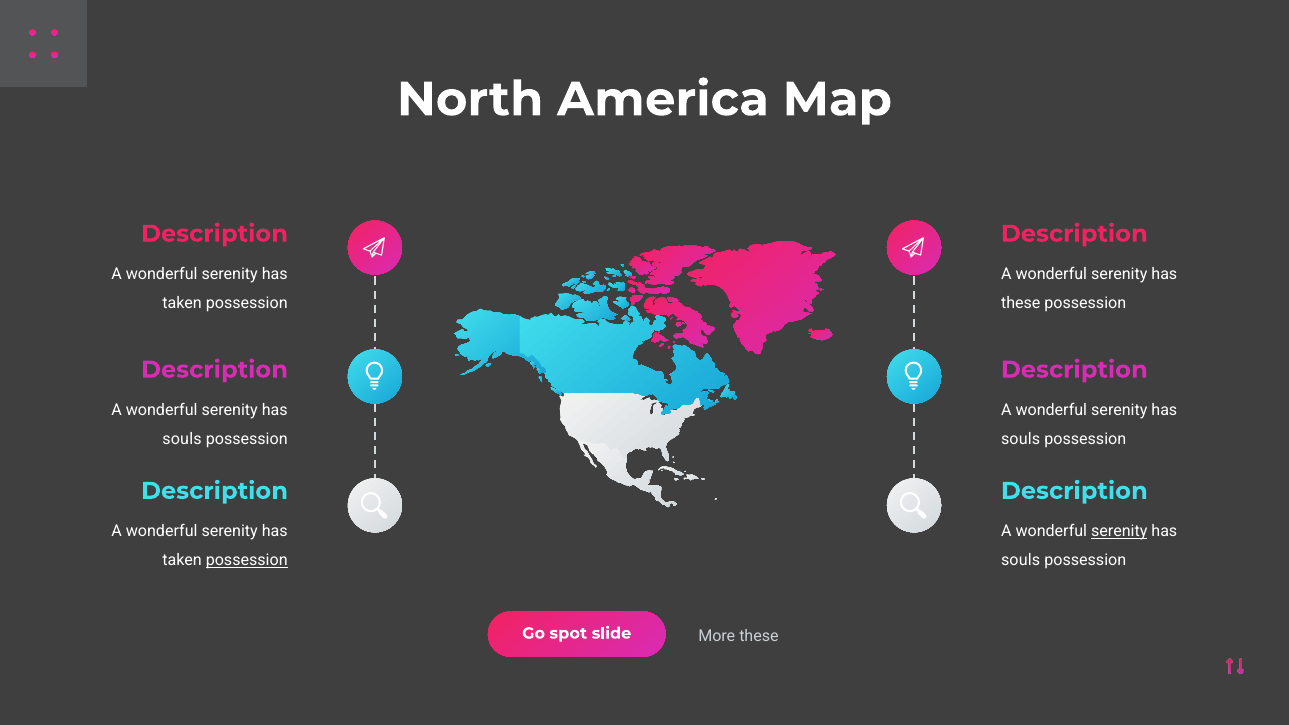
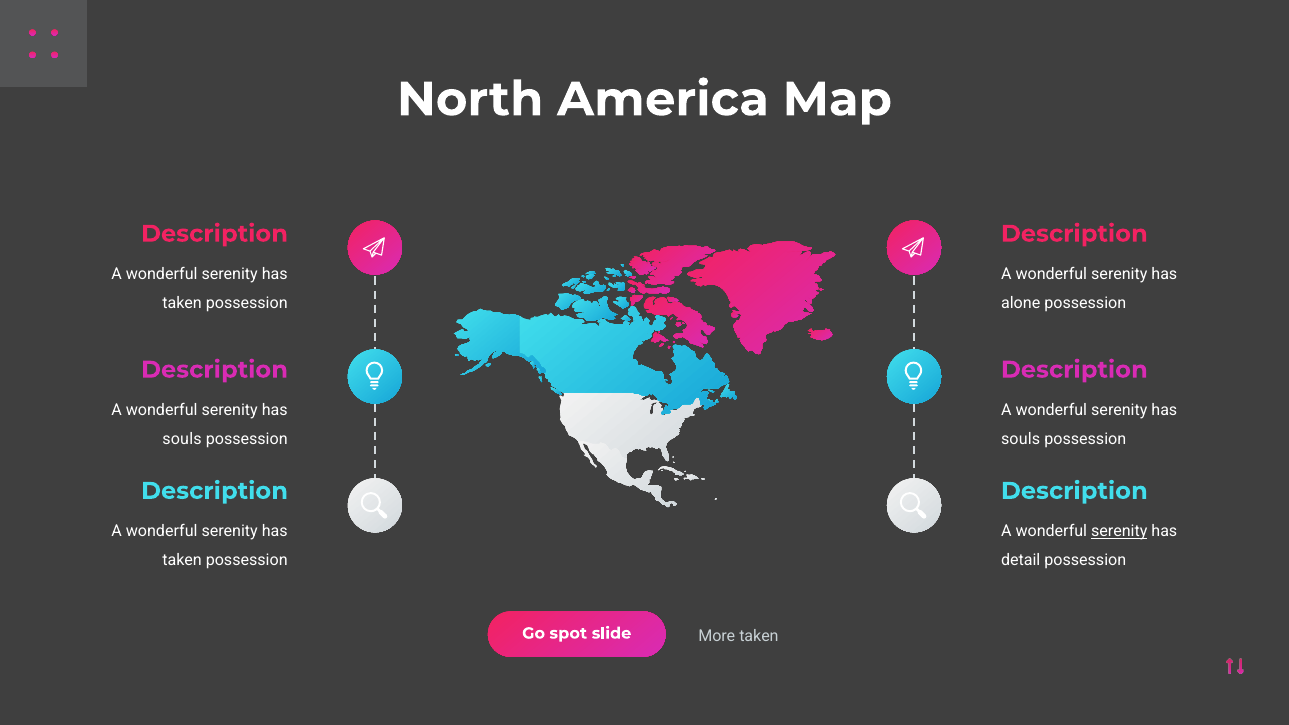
these at (1021, 303): these -> alone
possession at (247, 560) underline: present -> none
souls at (1021, 560): souls -> detail
More these: these -> taken
